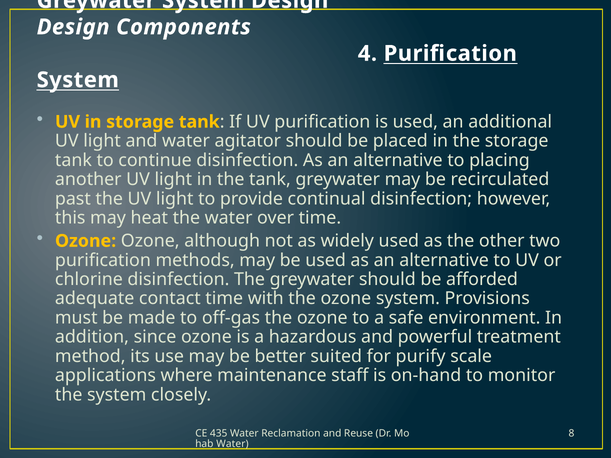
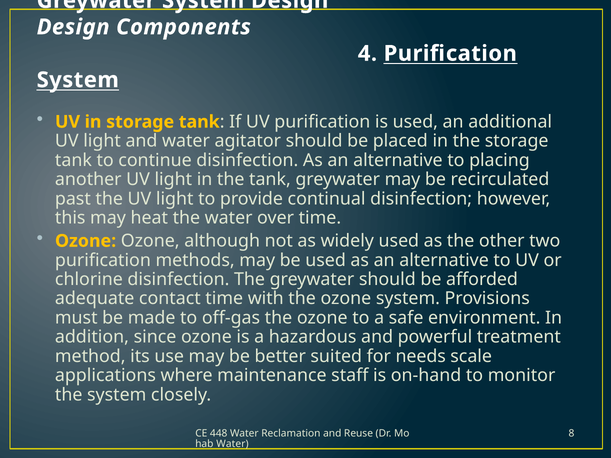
purify: purify -> needs
435: 435 -> 448
